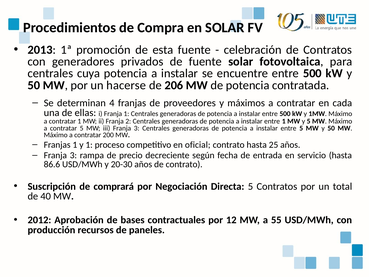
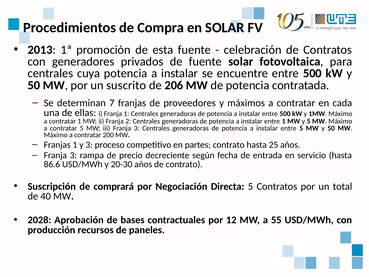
hacerse: hacerse -> suscrito
4: 4 -> 7
y 1: 1 -> 3
oficial: oficial -> partes
2012: 2012 -> 2028
